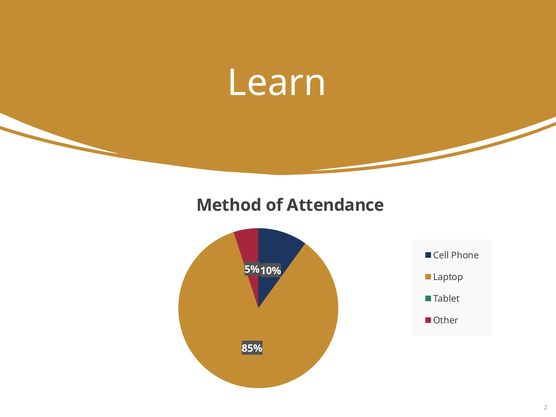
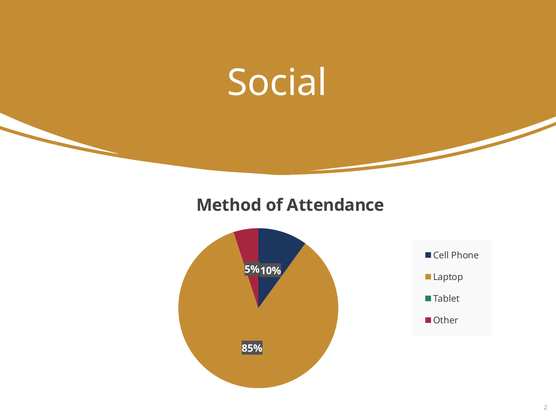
Learn: Learn -> Social
